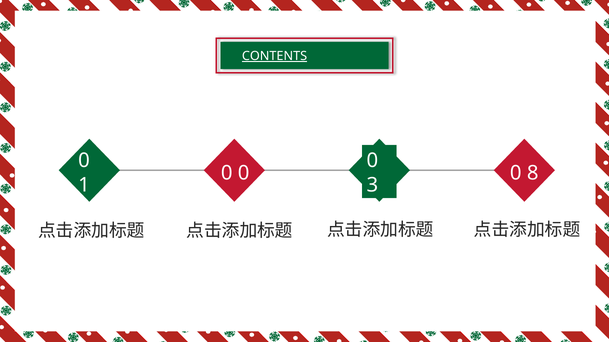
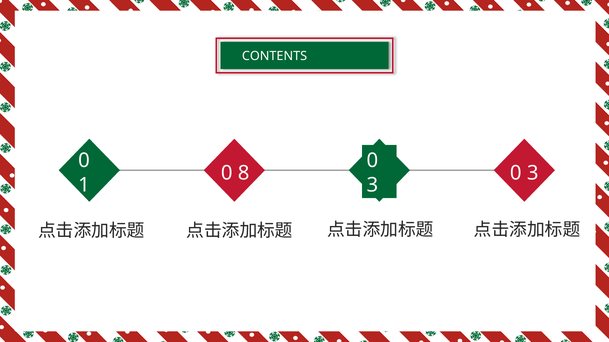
CONTENTS underline: present -> none
0 at (244, 173): 0 -> 8
8 at (533, 173): 8 -> 3
